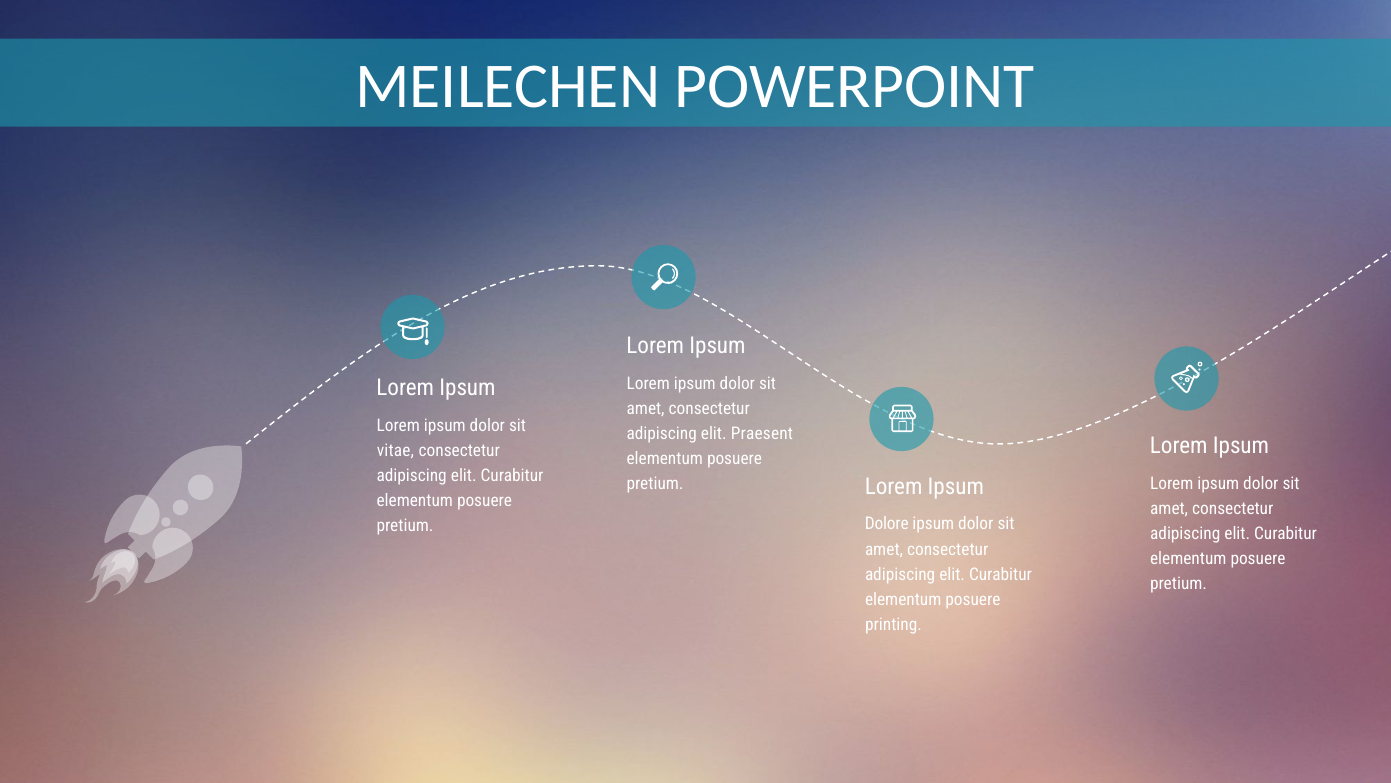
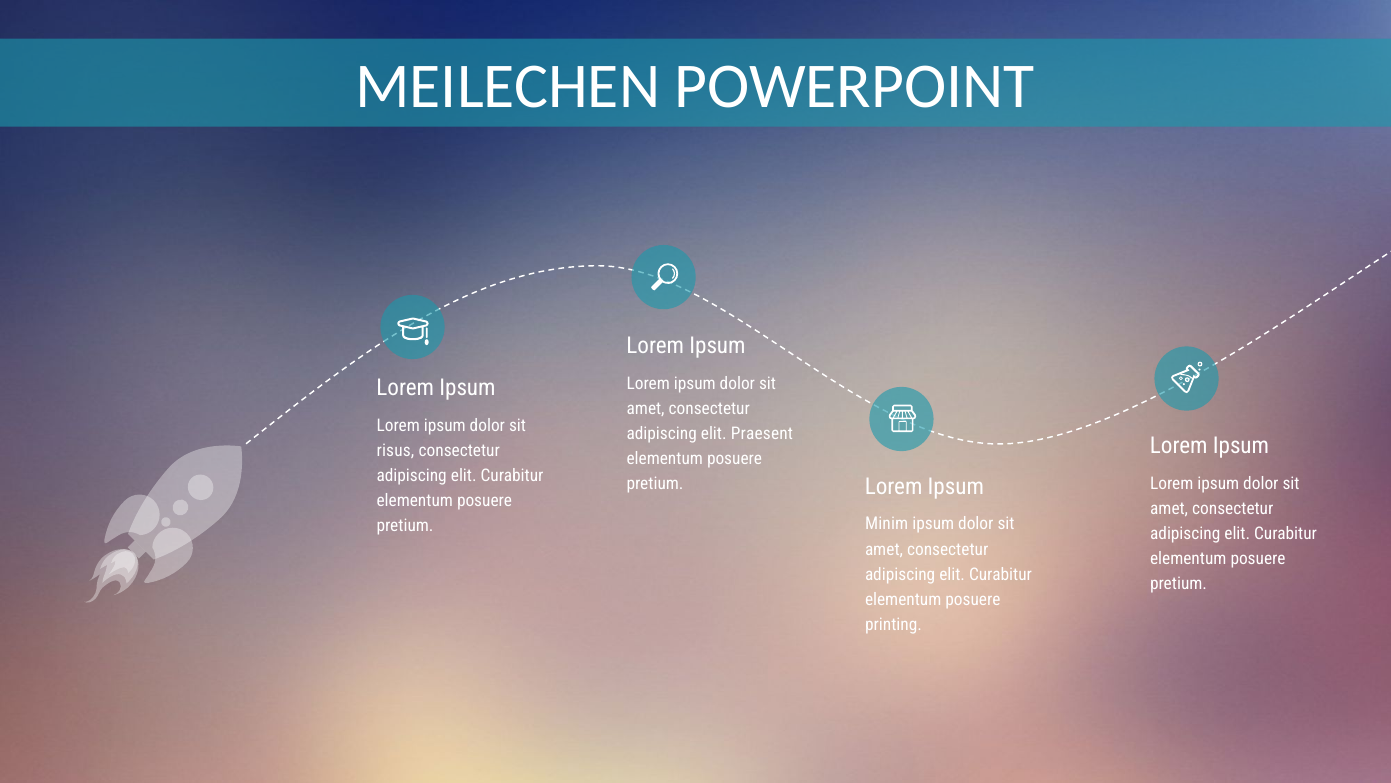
vitae: vitae -> risus
Dolore: Dolore -> Minim
